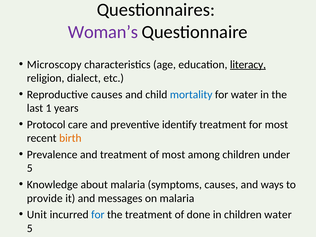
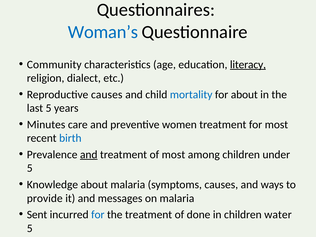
Woman’s colour: purple -> blue
Microscopy: Microscopy -> Community
for water: water -> about
last 1: 1 -> 5
Protocol: Protocol -> Minutes
identify: identify -> women
birth colour: orange -> blue
and at (89, 155) underline: none -> present
Unit: Unit -> Sent
